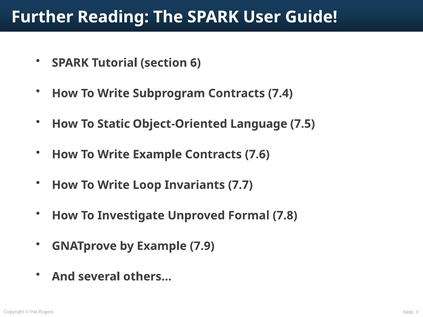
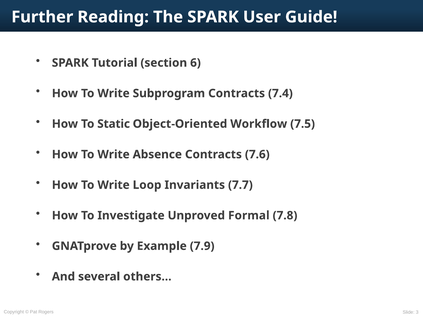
Language: Language -> Workflow
Write Example: Example -> Absence
